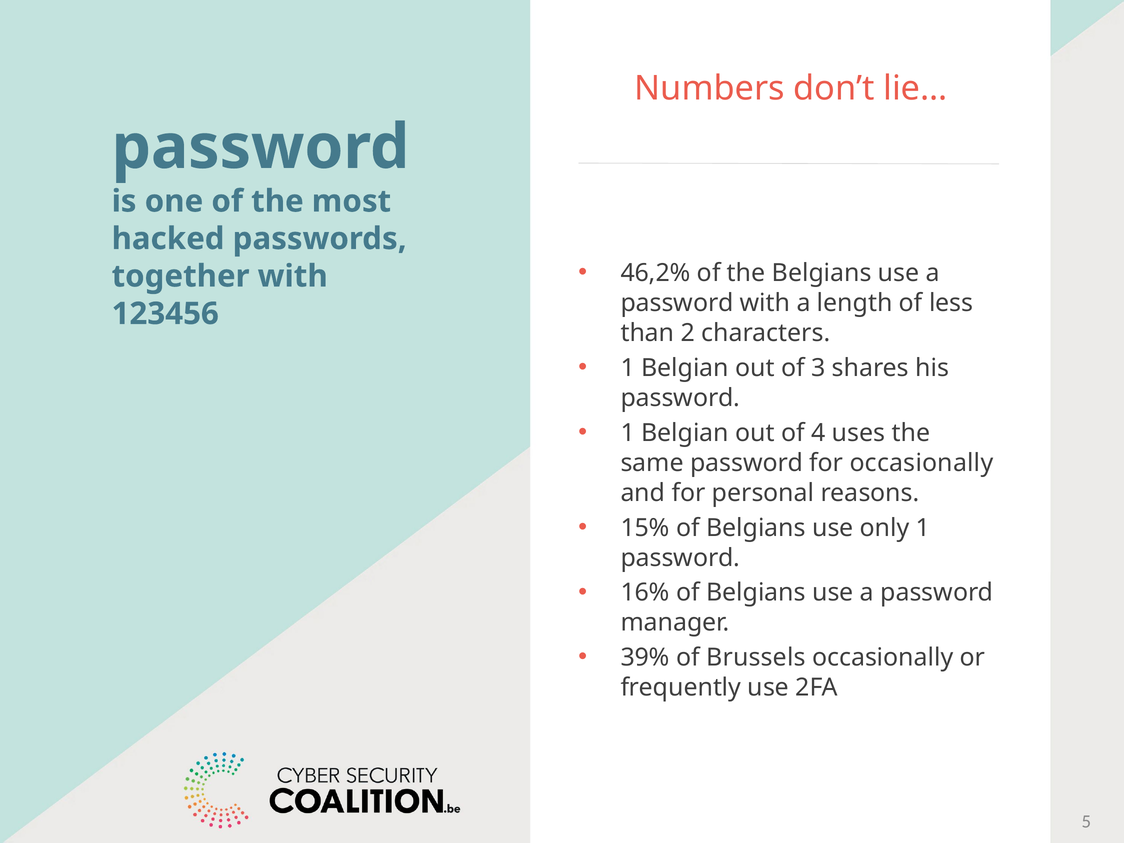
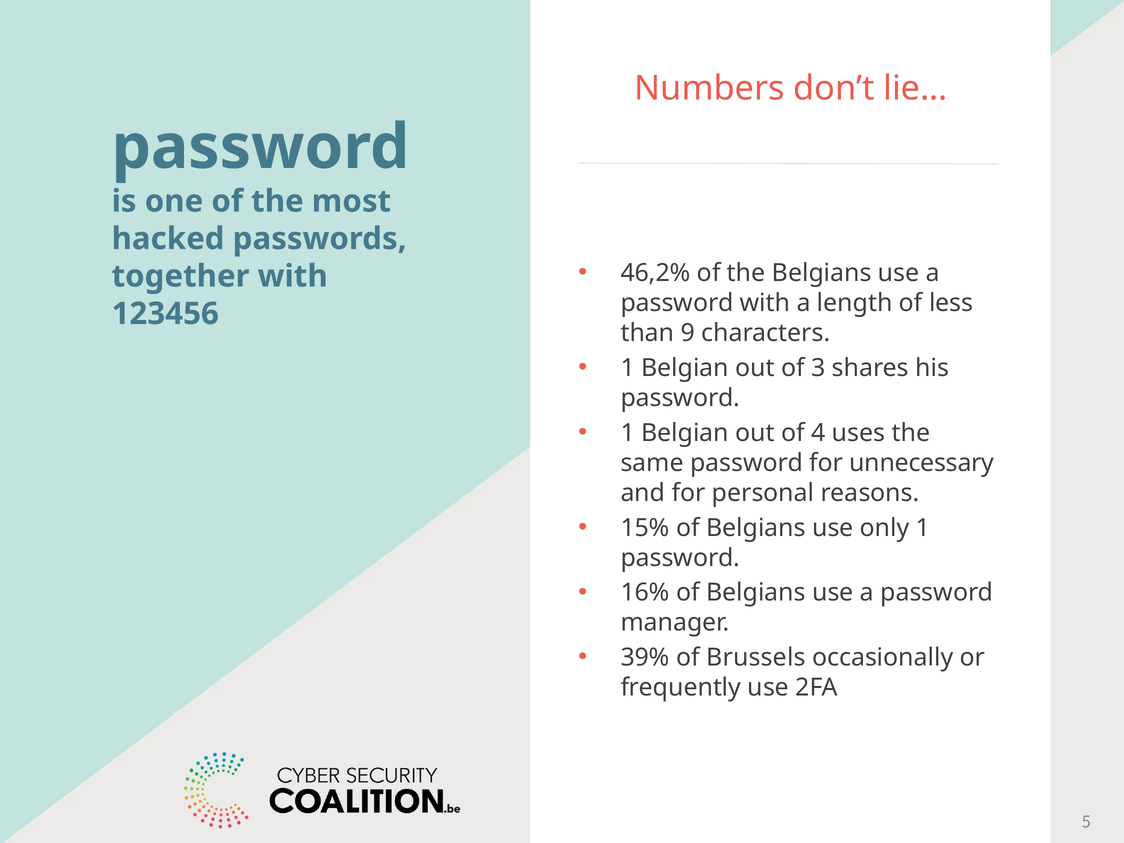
2: 2 -> 9
for occasionally: occasionally -> unnecessary
